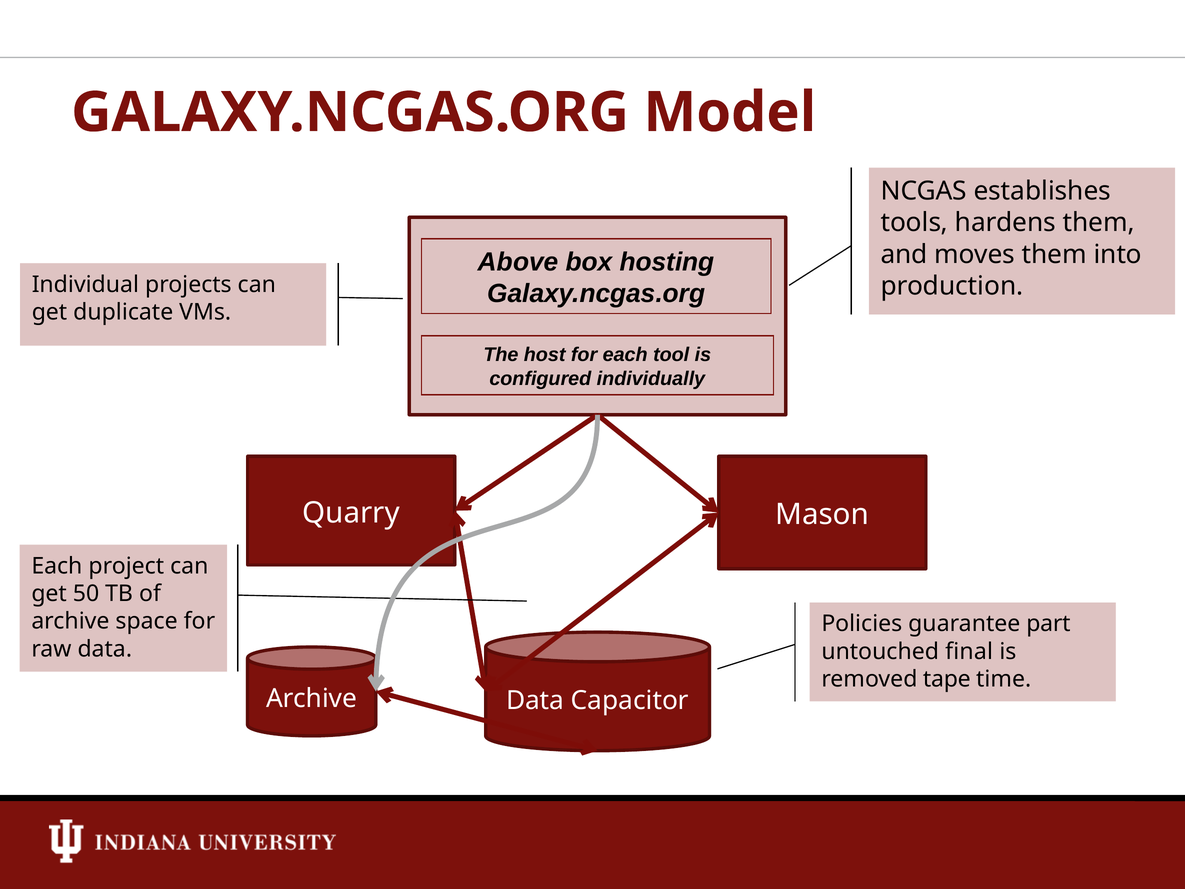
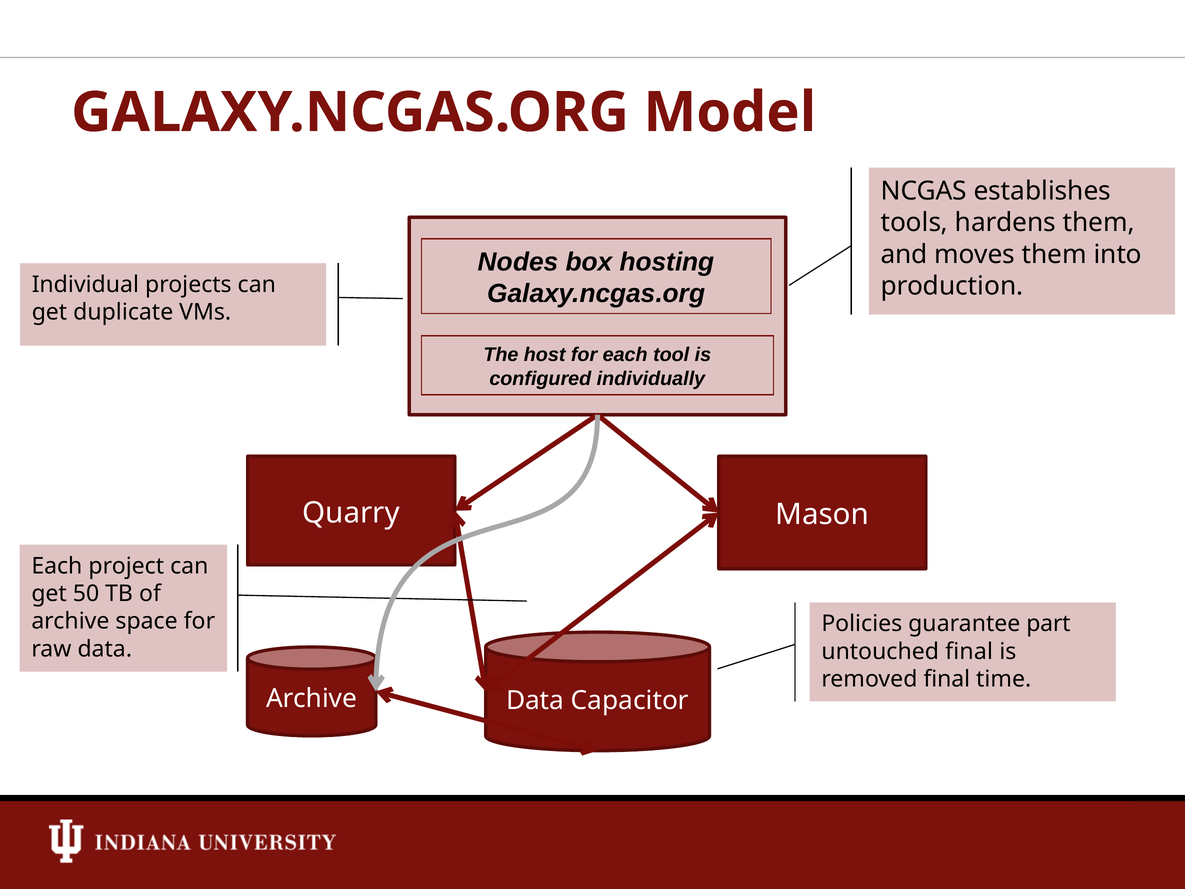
Above: Above -> Nodes
removed tape: tape -> final
